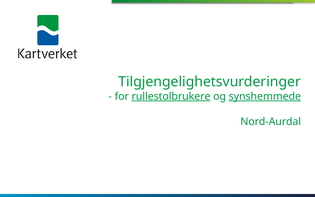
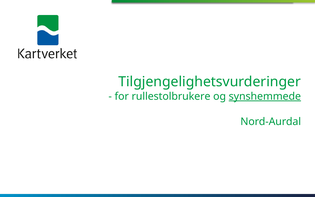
rullestolbrukere underline: present -> none
